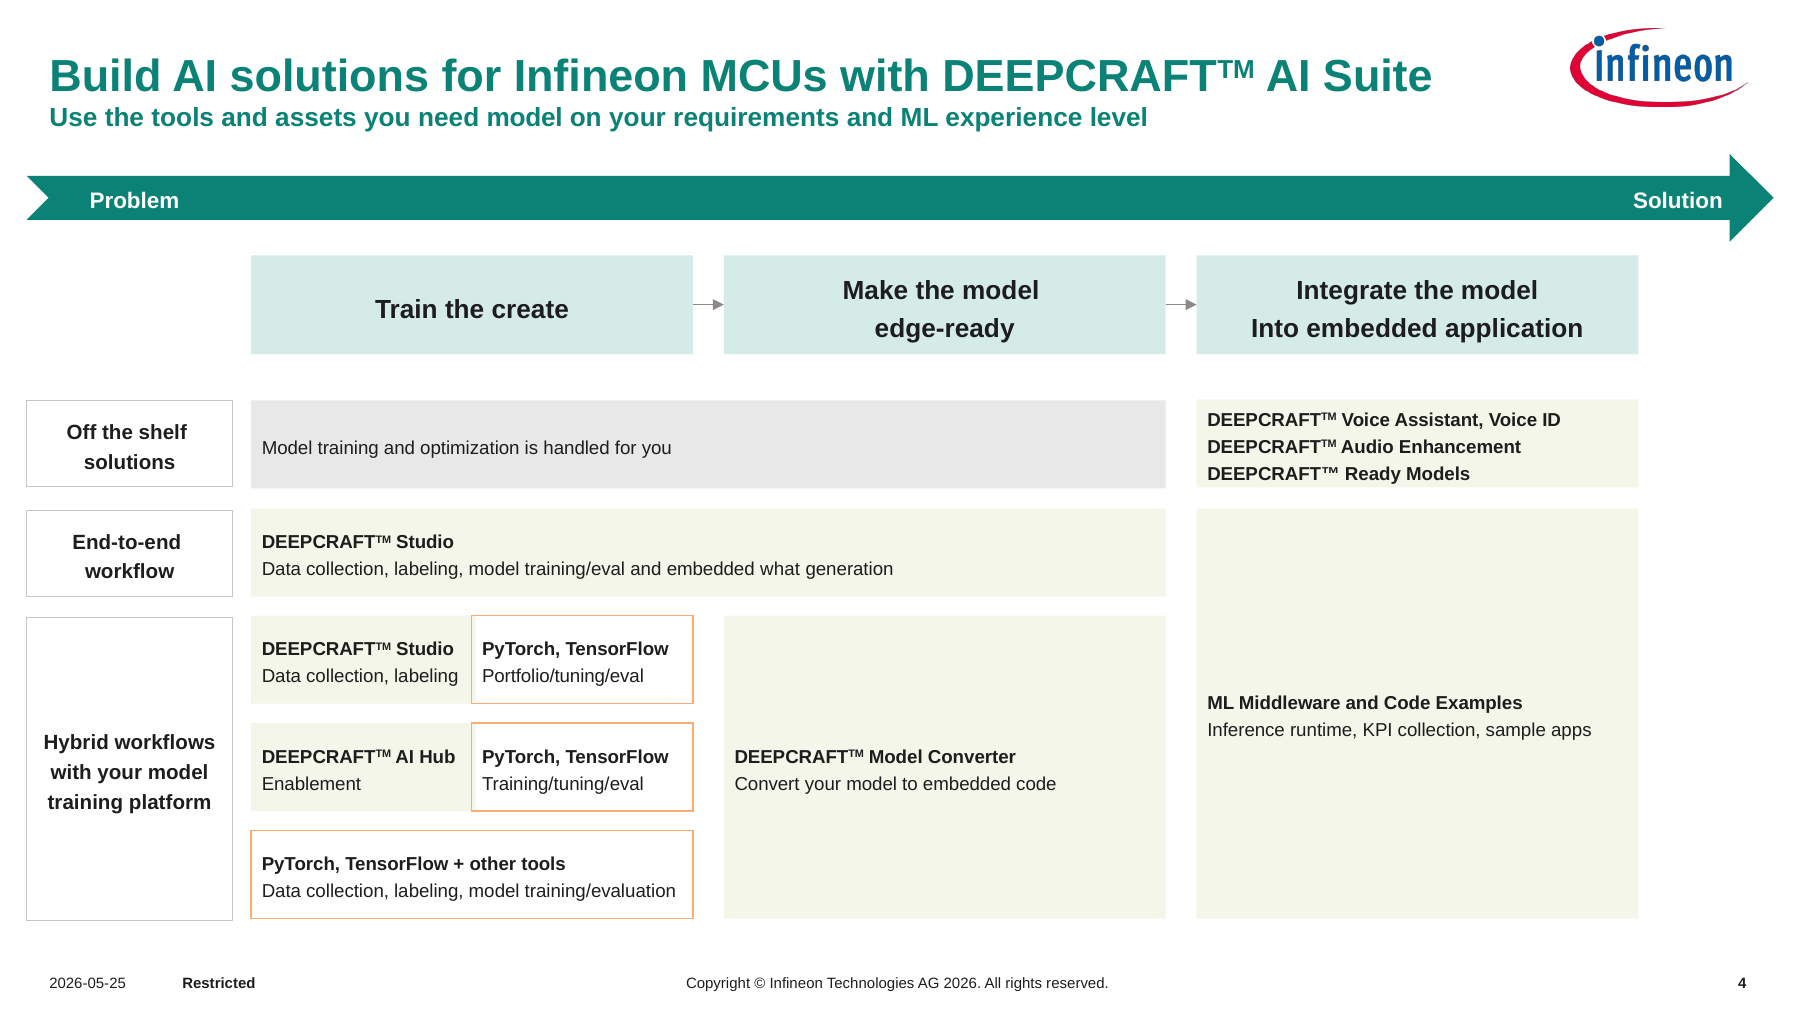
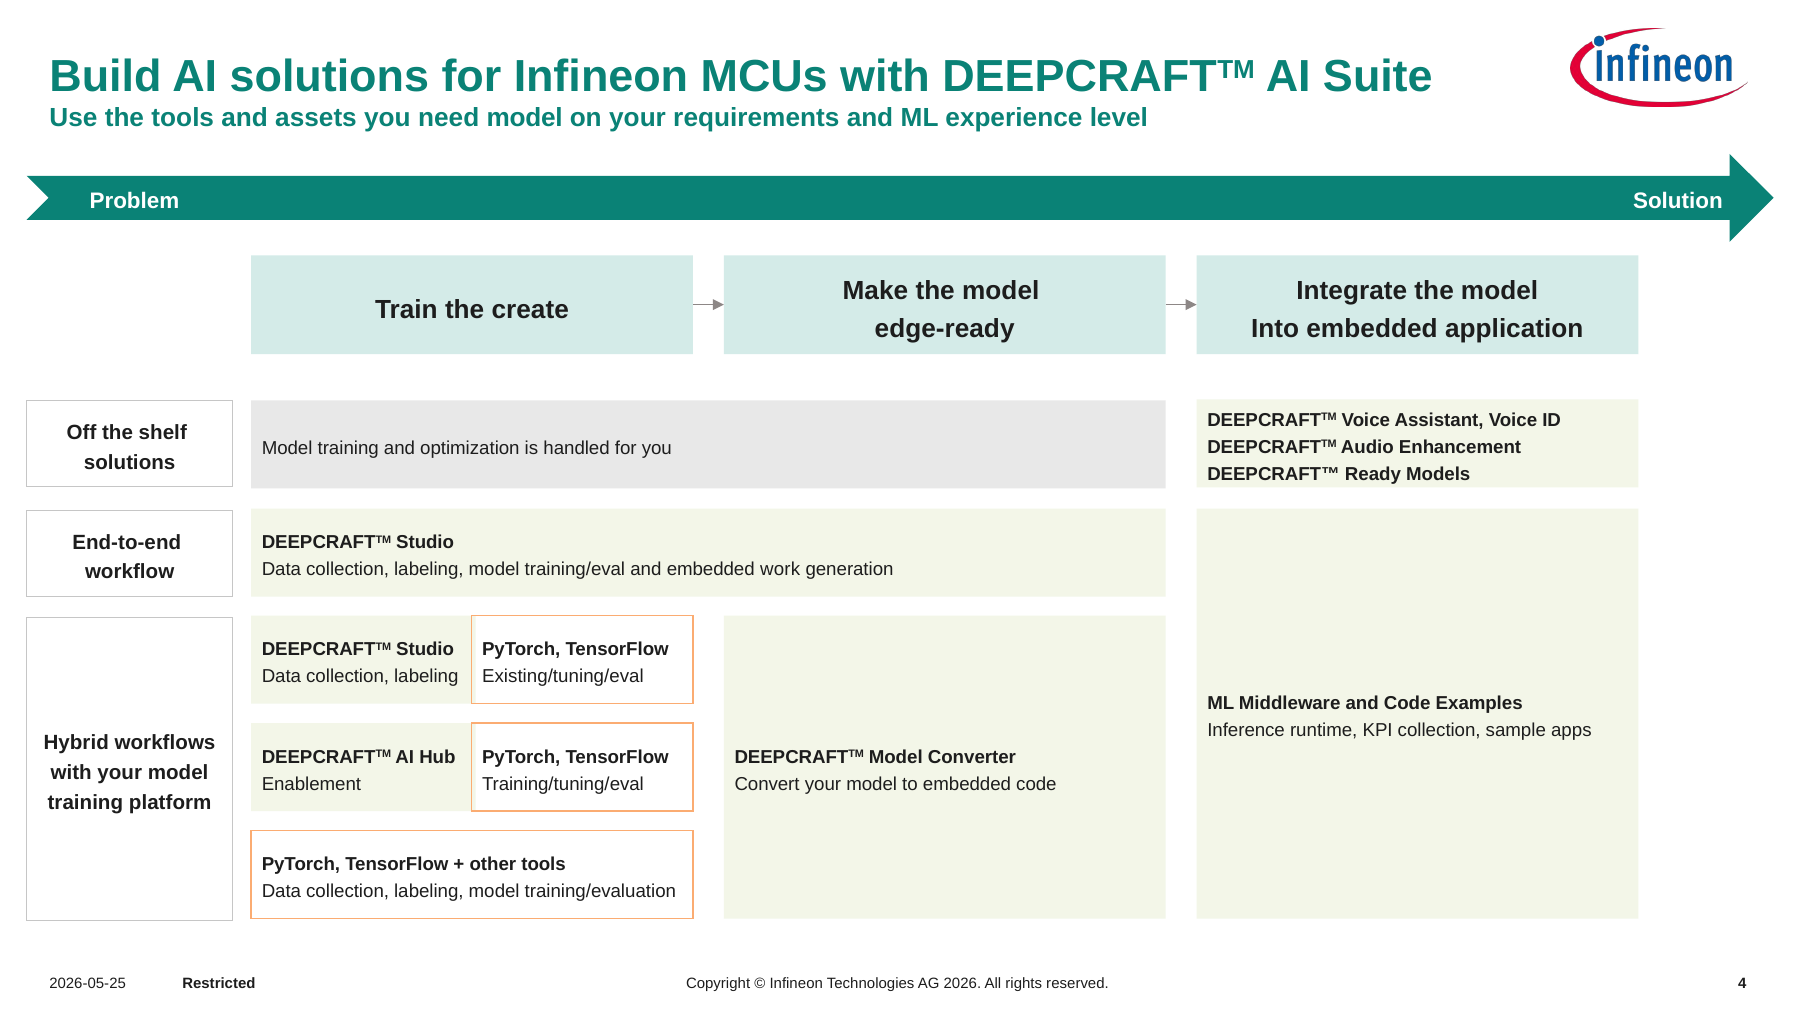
what: what -> work
Portfolio/tuning/eval: Portfolio/tuning/eval -> Existing/tuning/eval
